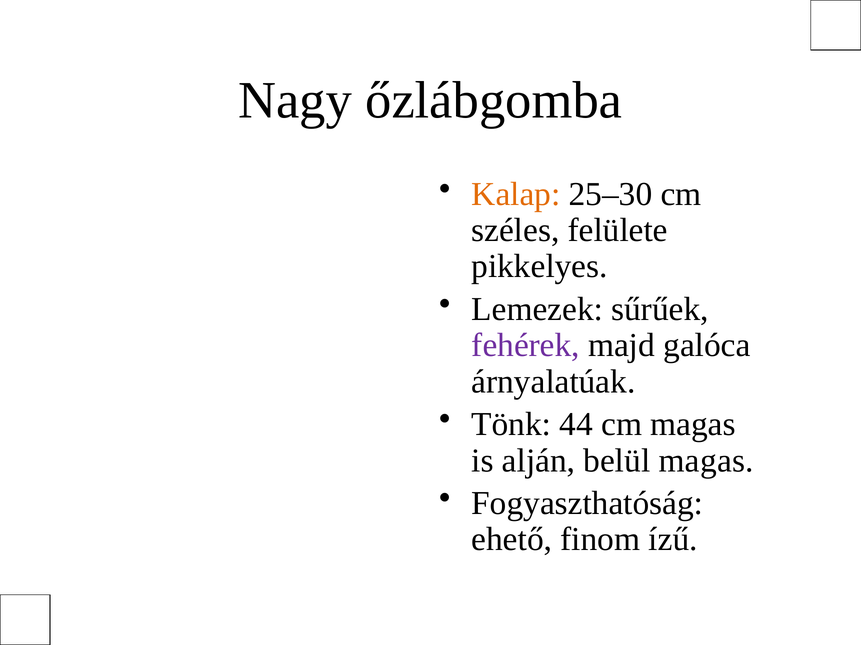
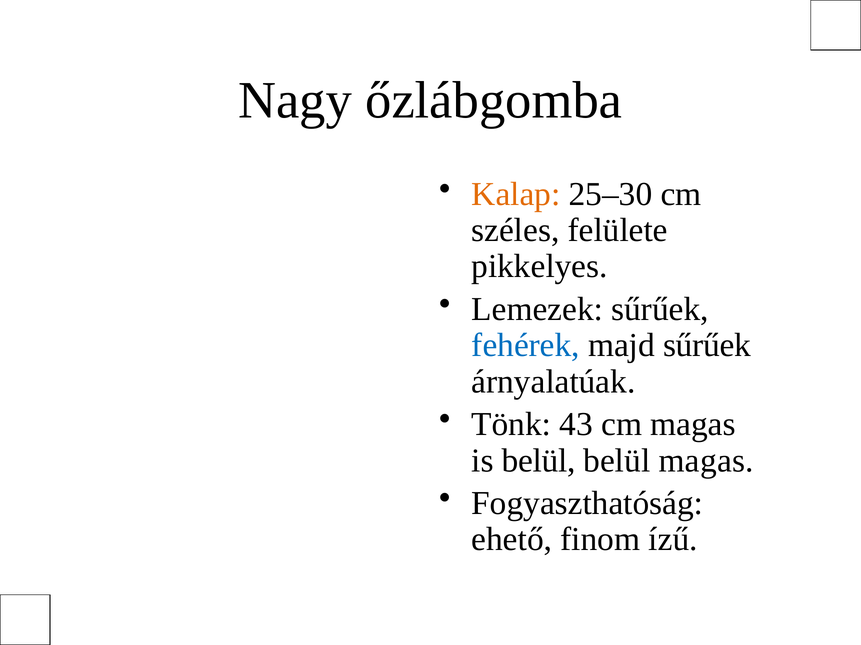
fehérek colour: purple -> blue
majd galóca: galóca -> sűrűek
44: 44 -> 43
is alján: alján -> belül
